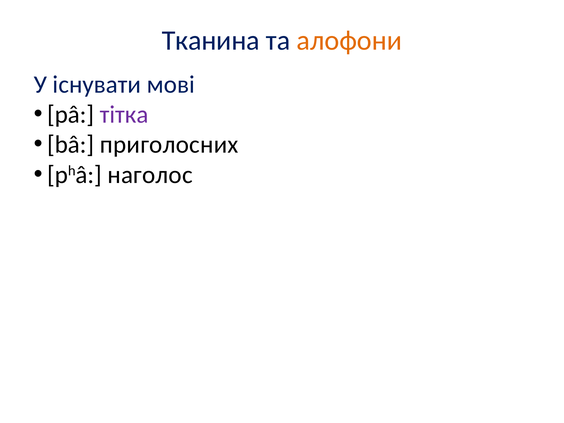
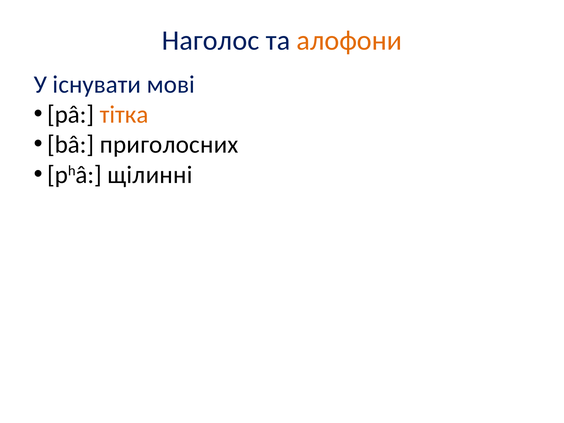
Тканина: Тканина -> Наголос
тітка colour: purple -> orange
наголос: наголос -> щілинні
